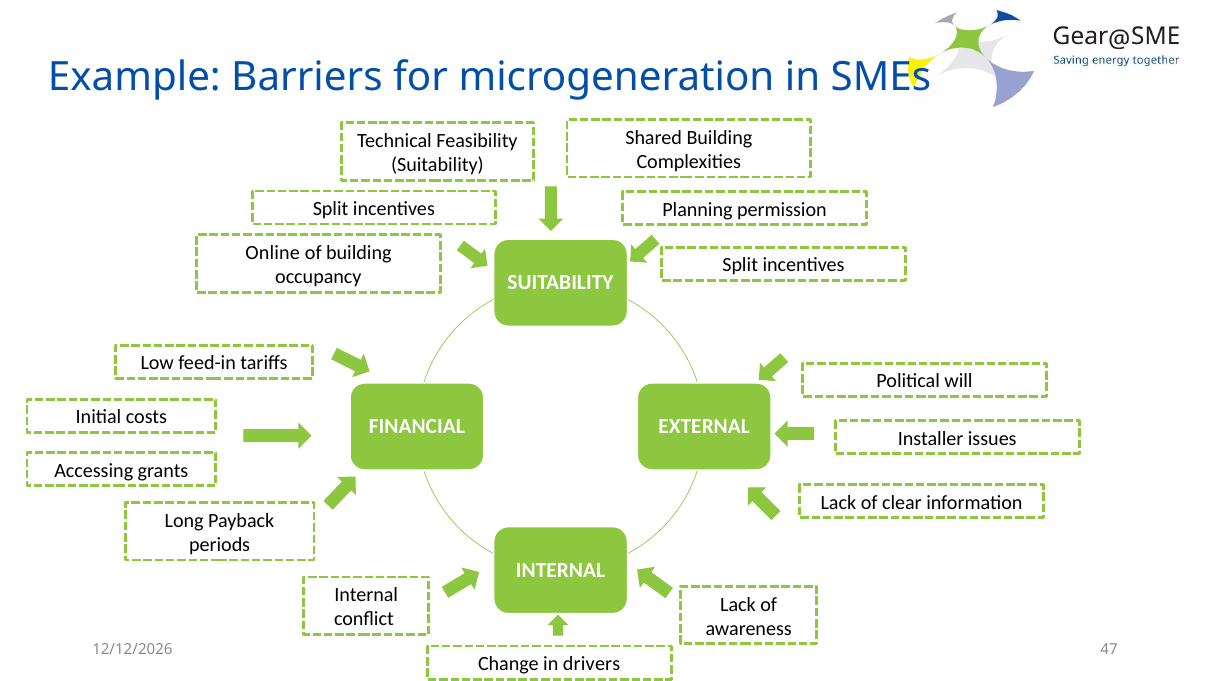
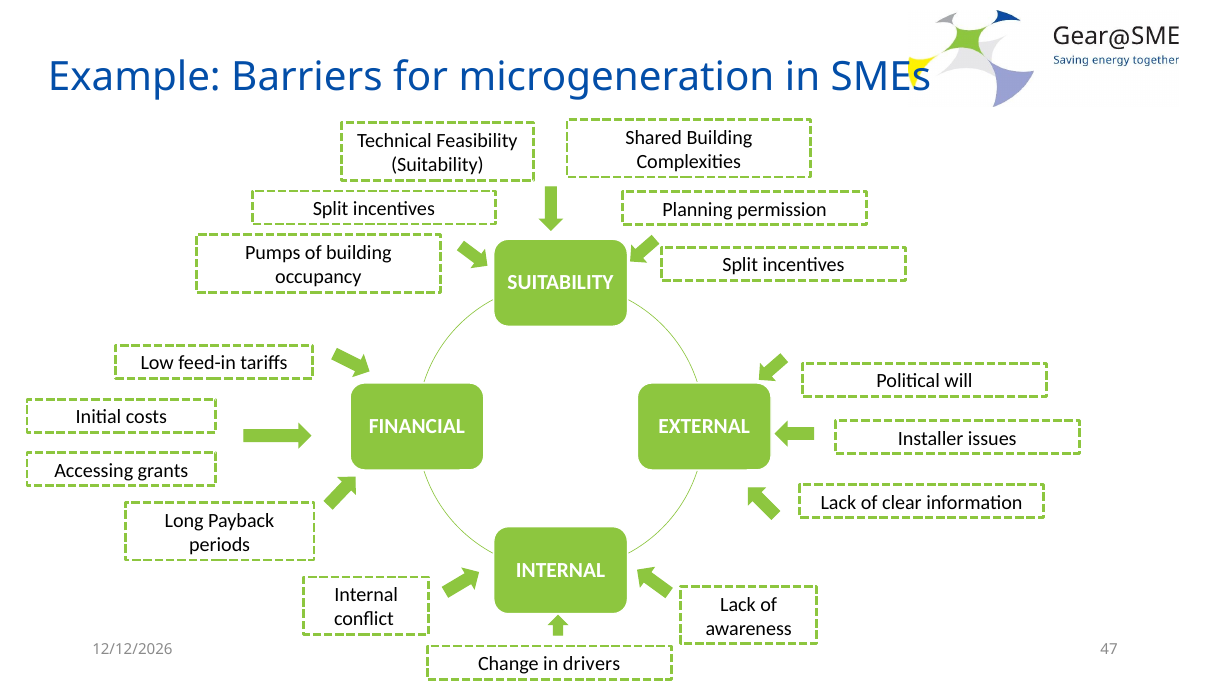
Online: Online -> Pumps
